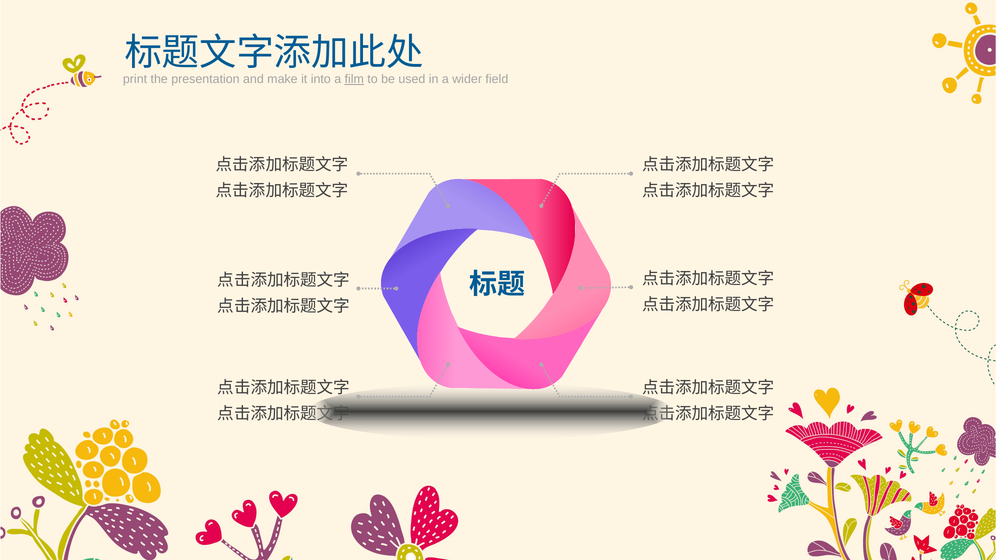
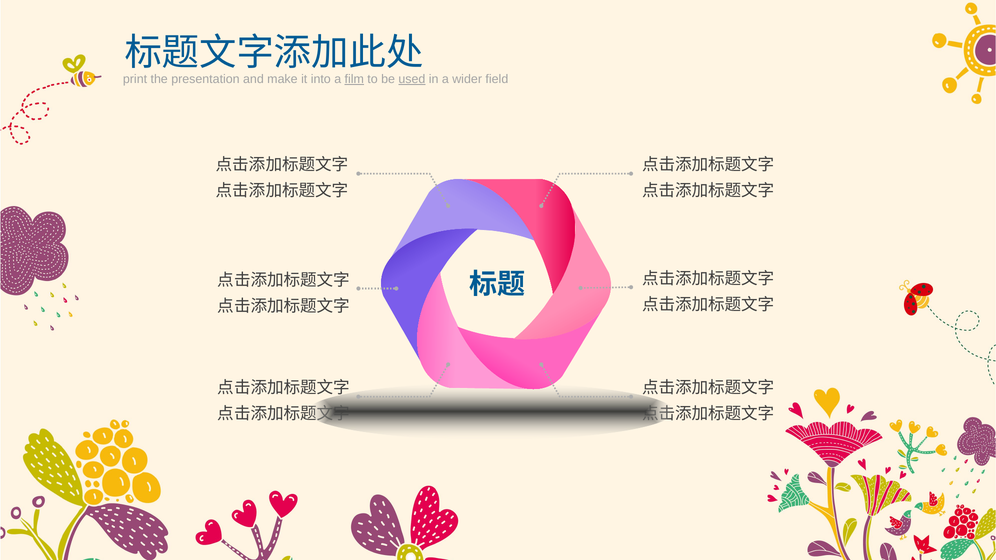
used underline: none -> present
